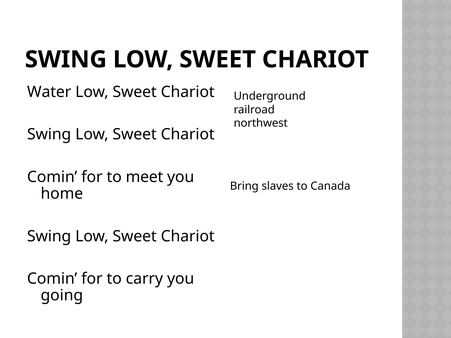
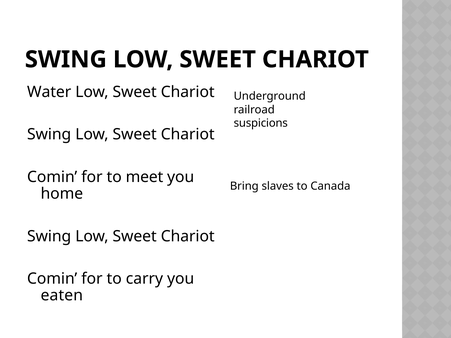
northwest: northwest -> suspicions
going: going -> eaten
